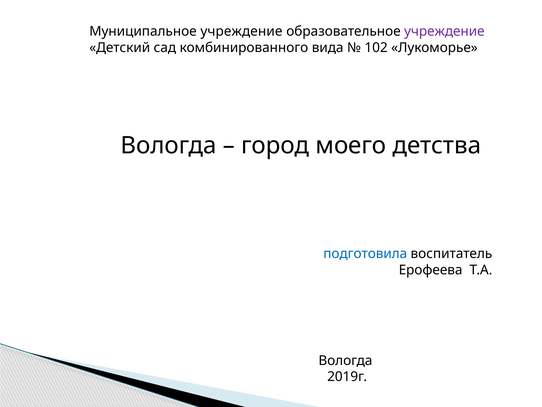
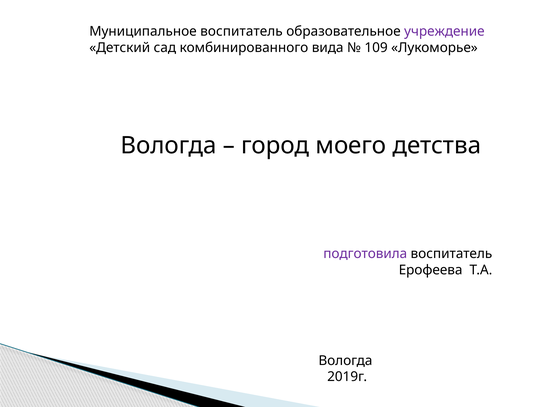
Муниципальное учреждение: учреждение -> воспитатель
102: 102 -> 109
подготовила colour: blue -> purple
